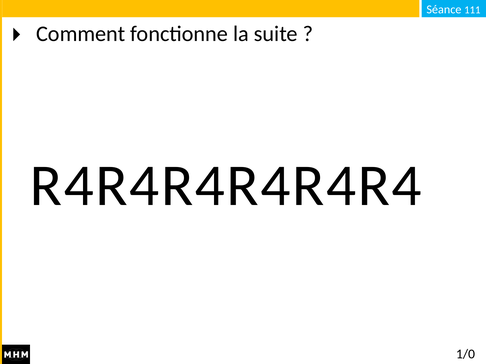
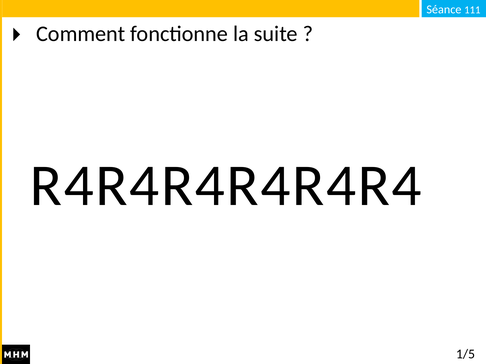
1/0: 1/0 -> 1/5
